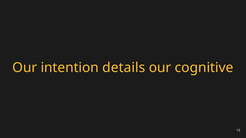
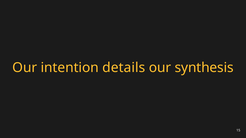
cognitive: cognitive -> synthesis
